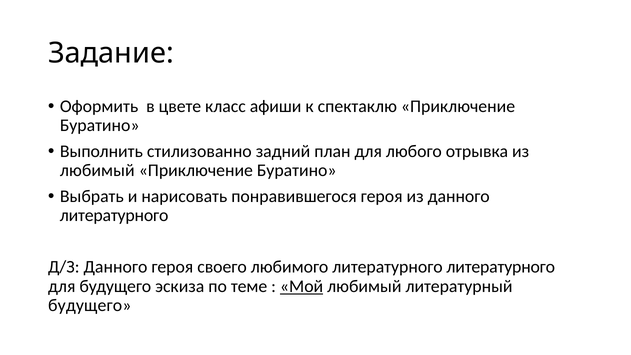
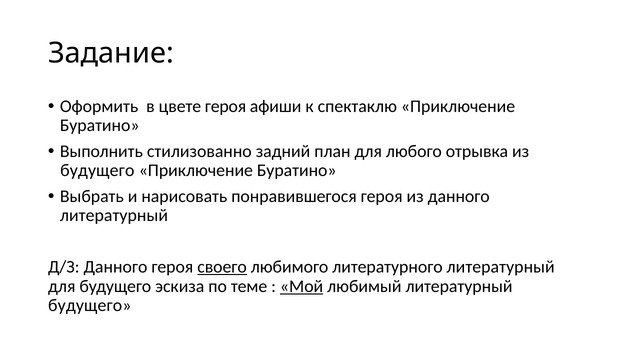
цвете класс: класс -> героя
любимый at (97, 170): любимый -> будущего
литературного at (114, 215): литературного -> литературный
своего underline: none -> present
литературного литературного: литературного -> литературный
